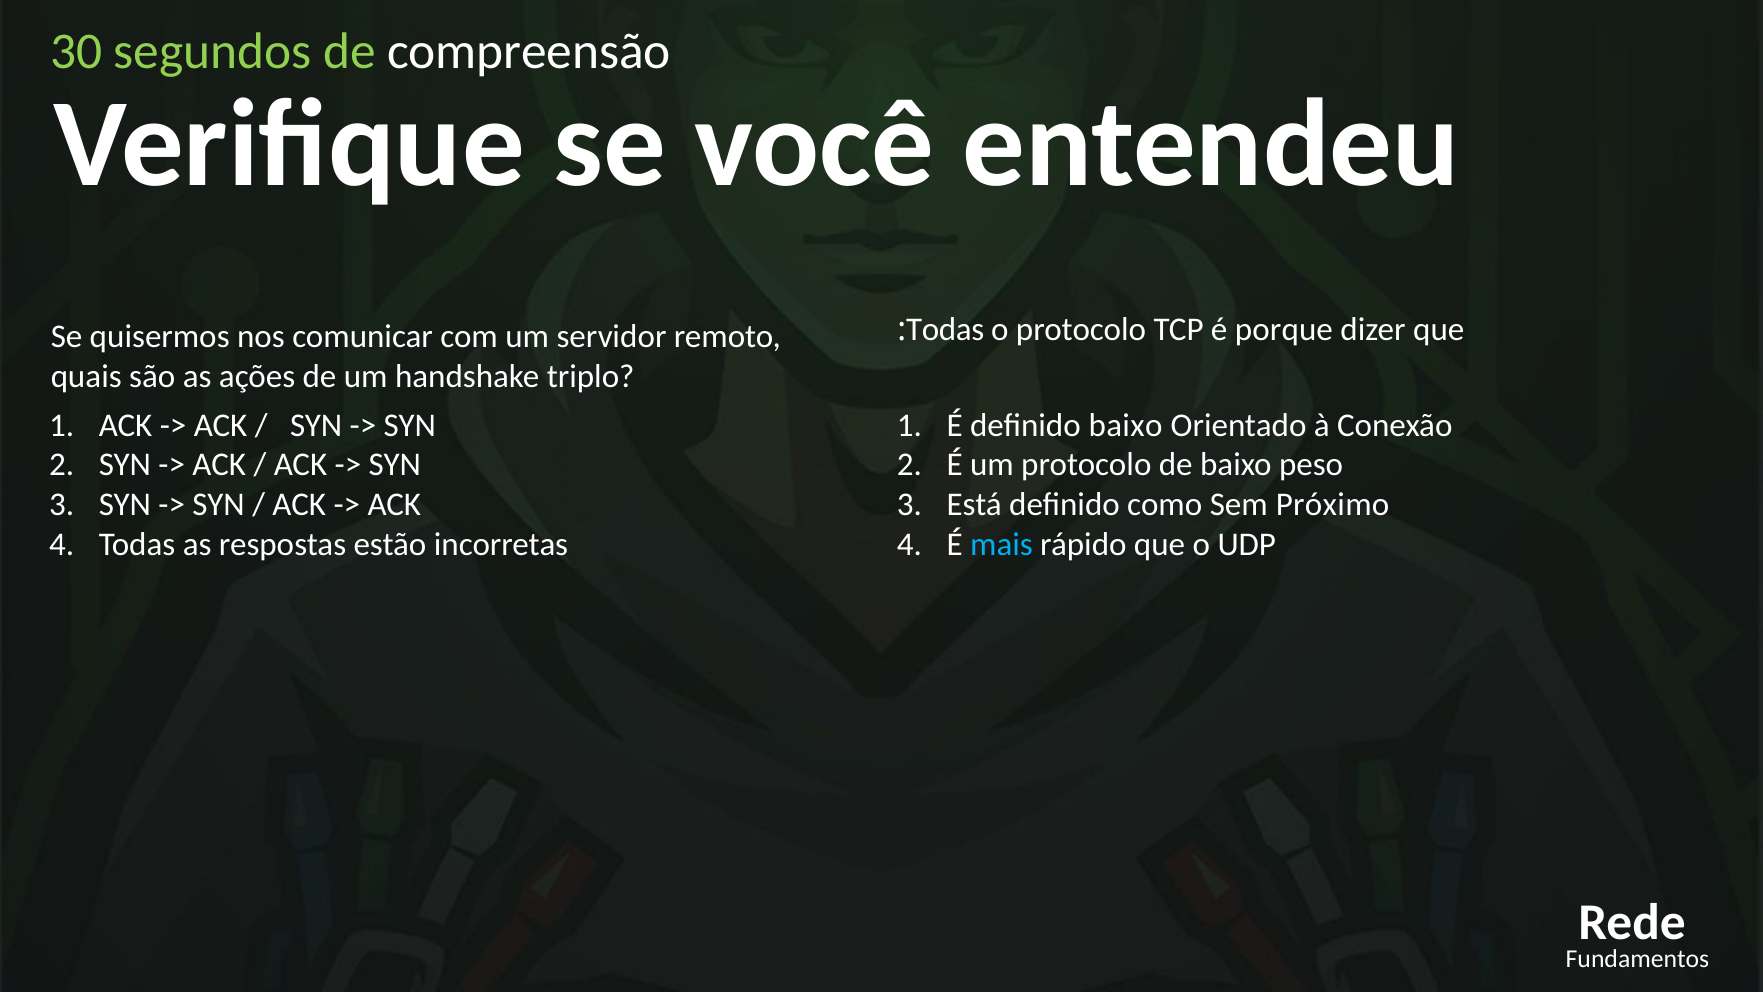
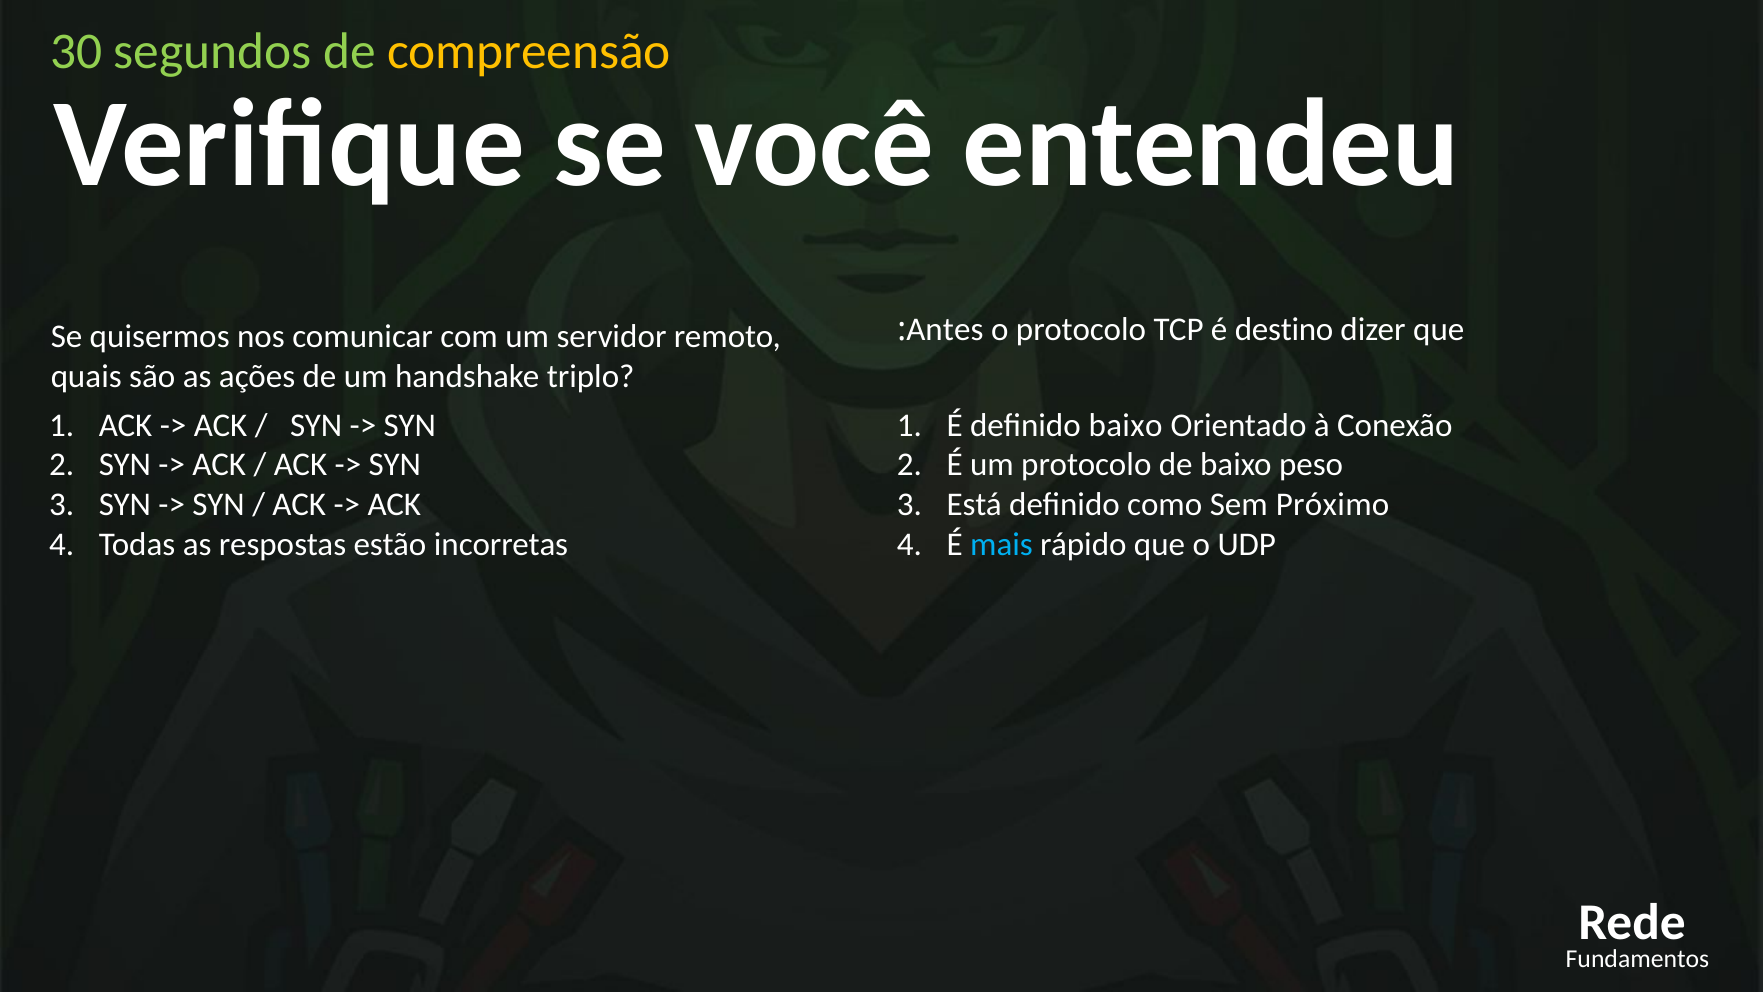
compreensão colour: white -> yellow
Todas at (945, 330): Todas -> Antes
porque: porque -> destino
